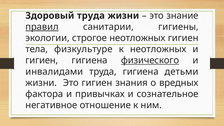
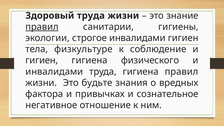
строгое неотложных: неотложных -> инвалидами
к неотложных: неотложных -> соблюдение
физического underline: present -> none
гигиена детьми: детьми -> правил
Это гигиен: гигиен -> будьте
